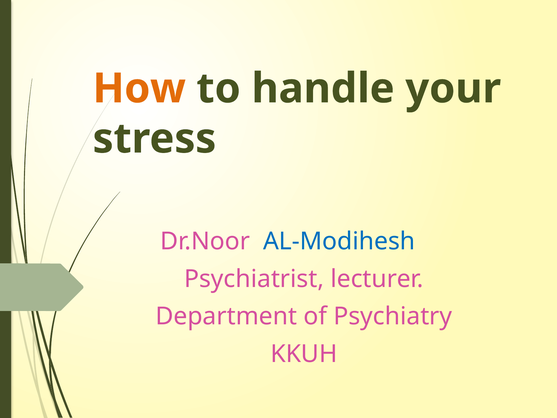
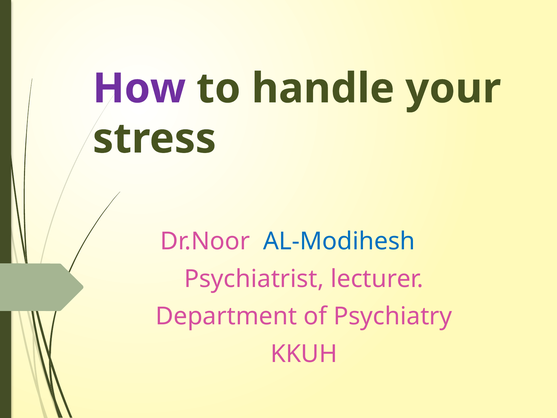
How colour: orange -> purple
